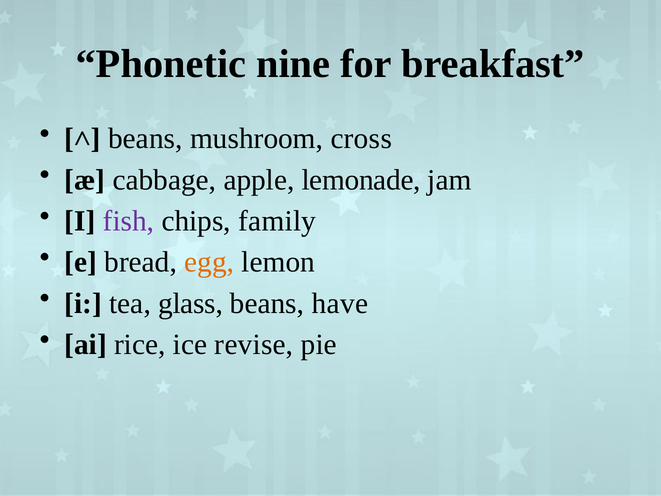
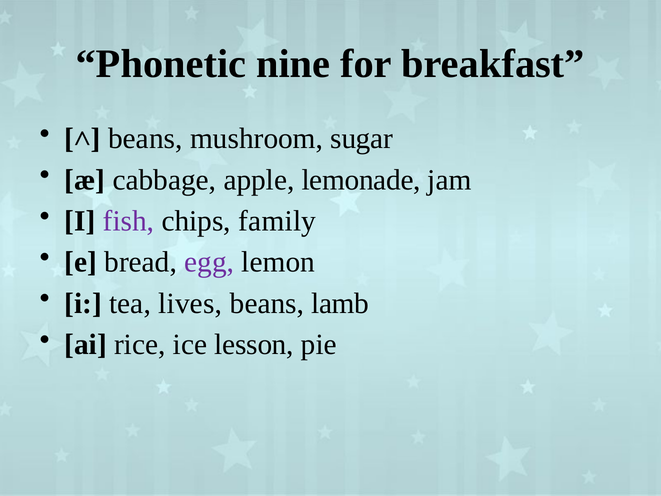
cross: cross -> sugar
egg colour: orange -> purple
glass: glass -> lives
have: have -> lamb
revise: revise -> lesson
